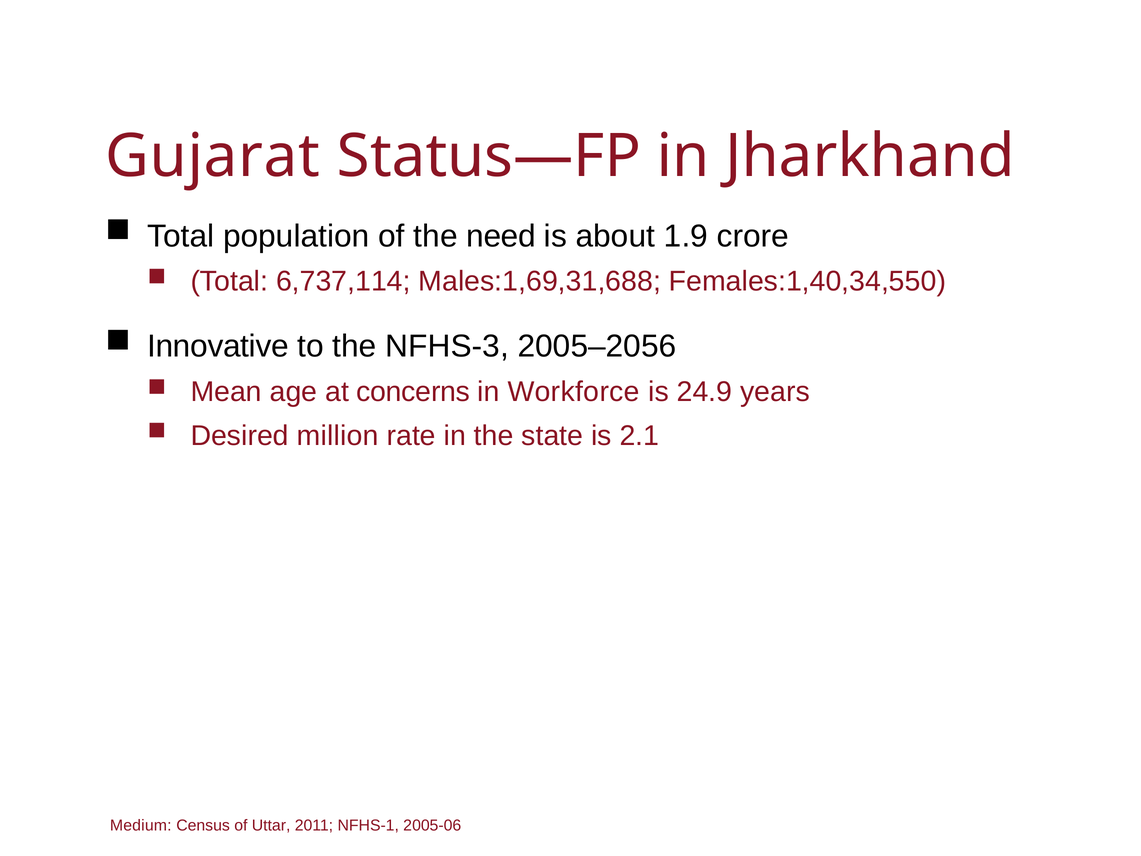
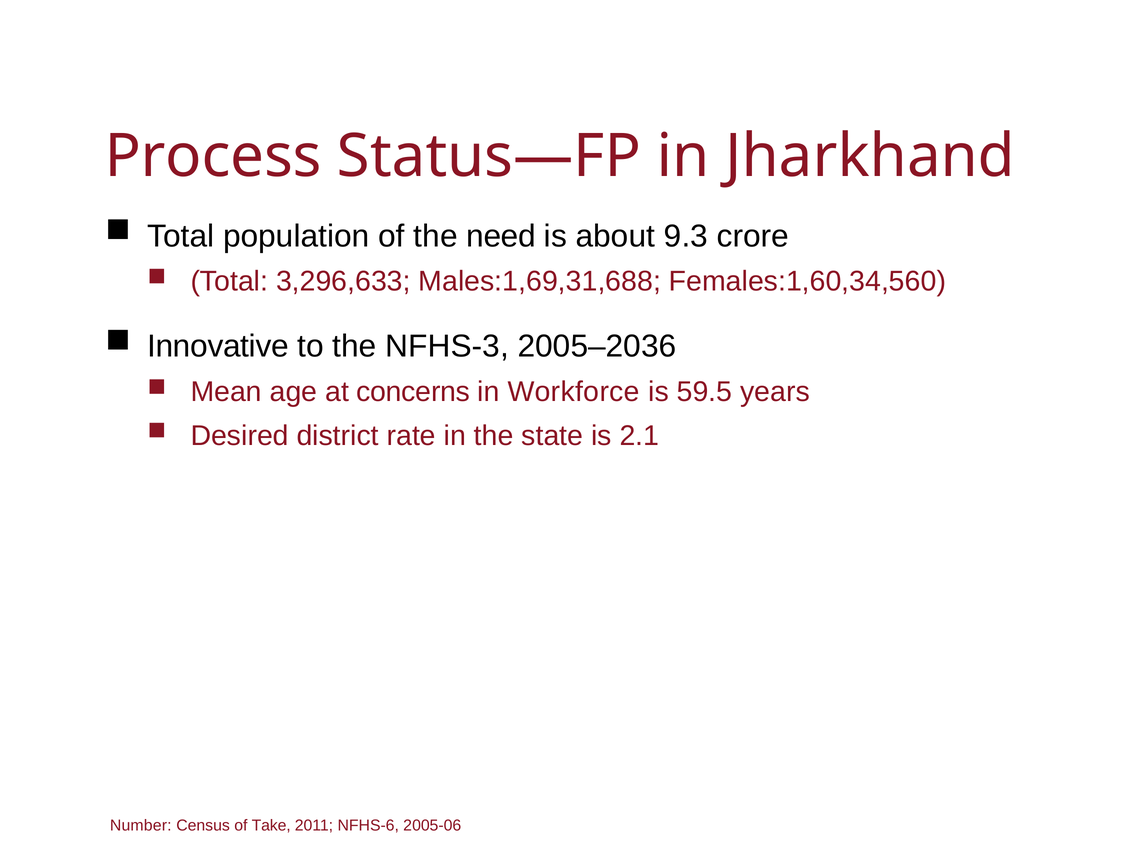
Gujarat: Gujarat -> Process
1.9: 1.9 -> 9.3
6,737,114: 6,737,114 -> 3,296,633
Females:1,40,34,550: Females:1,40,34,550 -> Females:1,60,34,560
2005–2056: 2005–2056 -> 2005–2036
24.9: 24.9 -> 59.5
million: million -> district
Medium: Medium -> Number
Uttar: Uttar -> Take
NFHS-1: NFHS-1 -> NFHS-6
